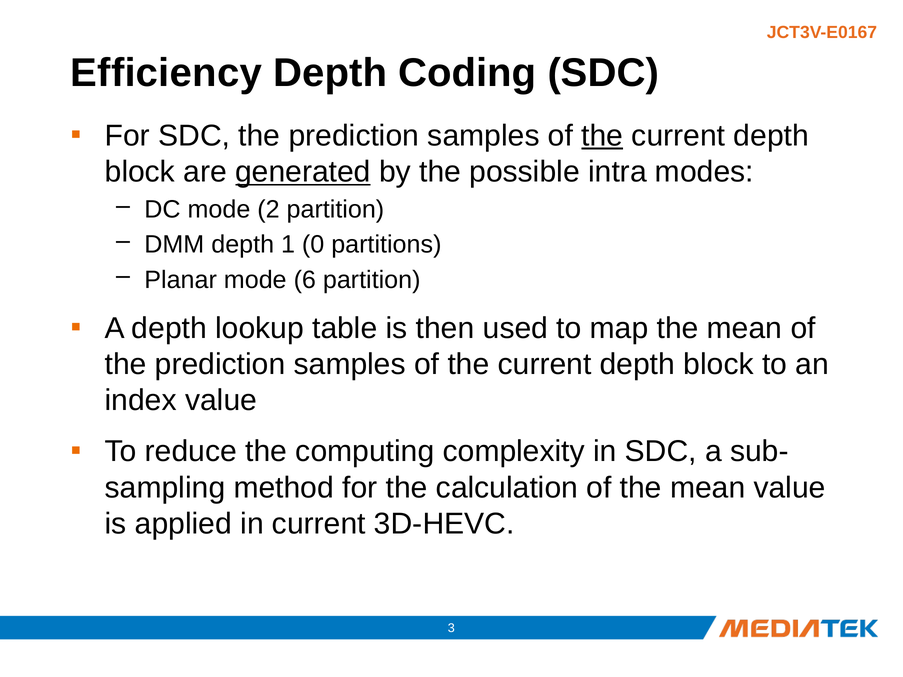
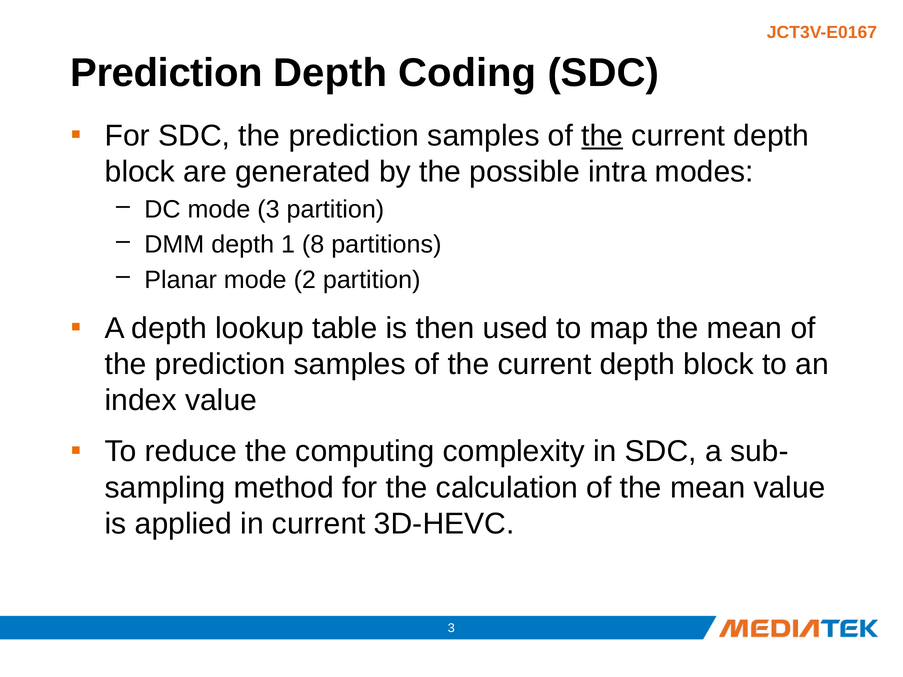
Efficiency at (166, 73): Efficiency -> Prediction
generated underline: present -> none
mode 2: 2 -> 3
0: 0 -> 8
6: 6 -> 2
